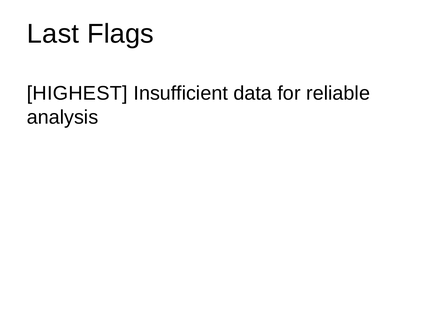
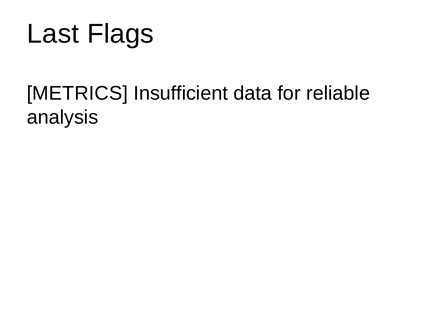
HIGHEST: HIGHEST -> METRICS
